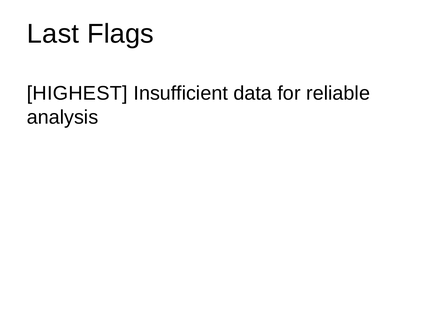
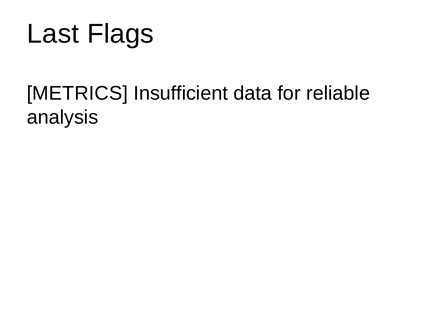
HIGHEST: HIGHEST -> METRICS
